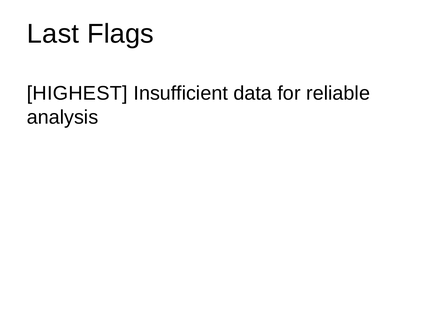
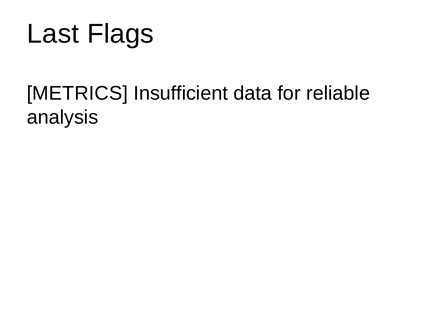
HIGHEST: HIGHEST -> METRICS
